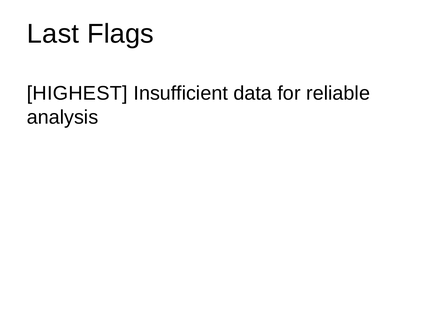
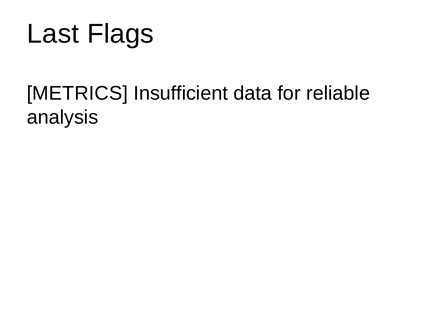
HIGHEST: HIGHEST -> METRICS
